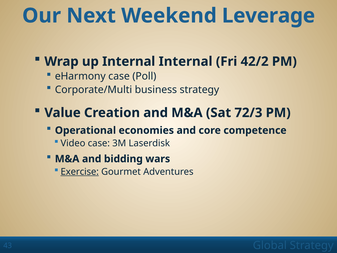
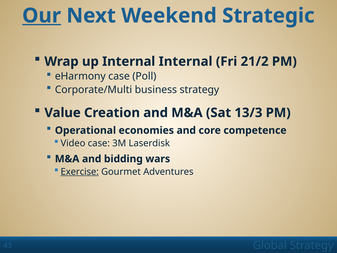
Our underline: none -> present
Leverage: Leverage -> Strategic
42/2: 42/2 -> 21/2
72/3: 72/3 -> 13/3
